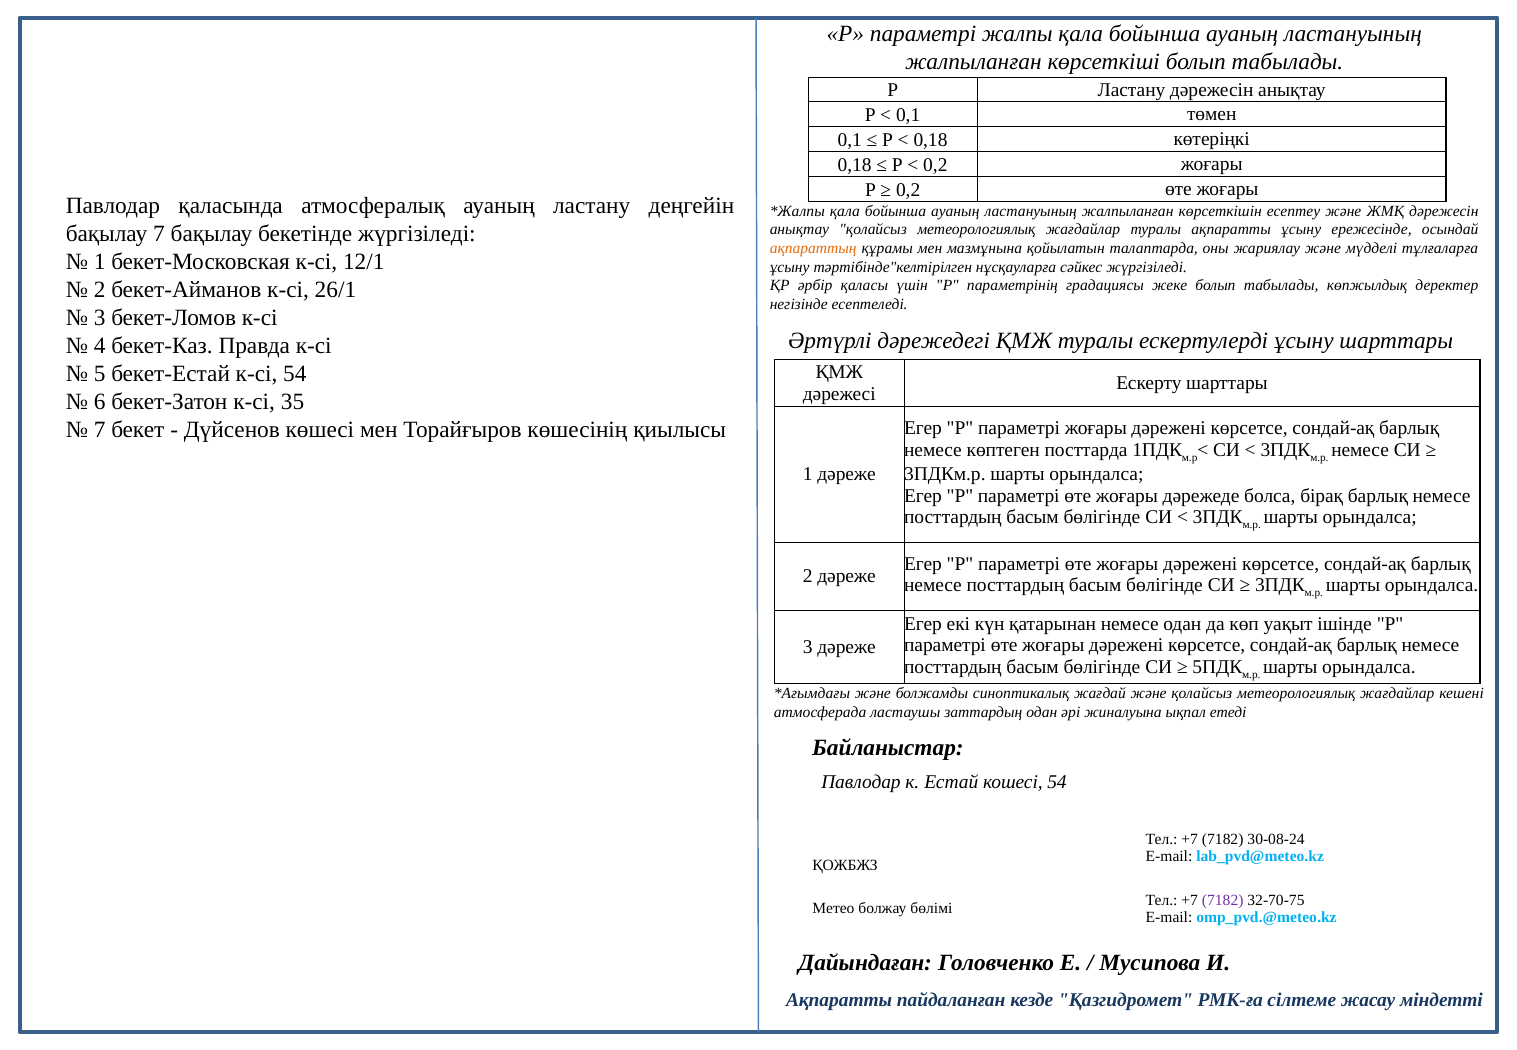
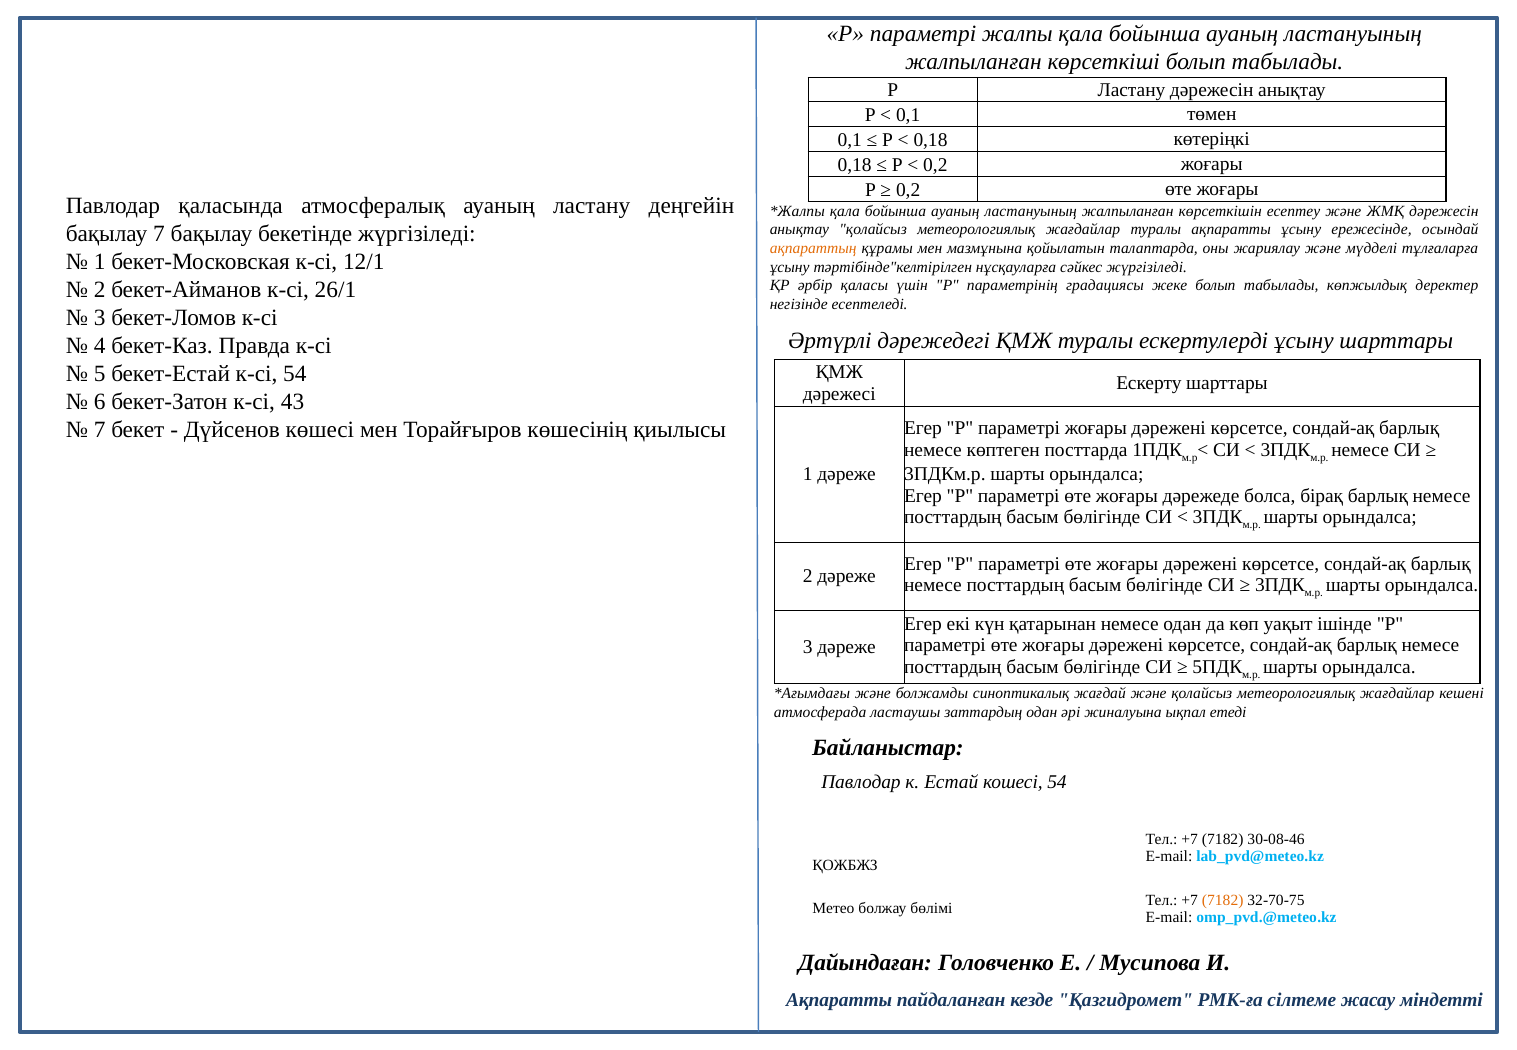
35: 35 -> 43
30-08-24: 30-08-24 -> 30-08-46
7182 at (1223, 900) colour: purple -> orange
